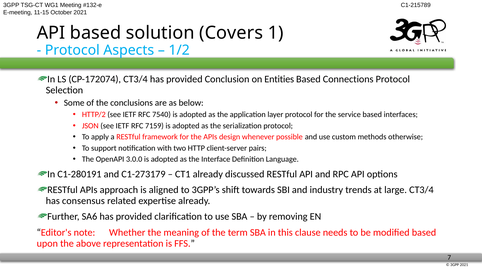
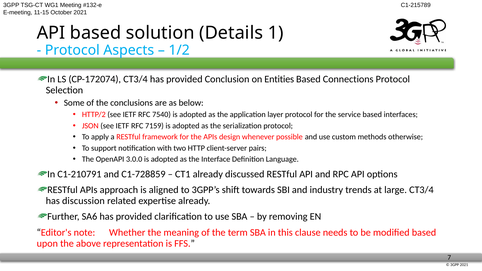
Covers: Covers -> Details
C1-280191: C1-280191 -> C1-210791
C1-273179: C1-273179 -> C1-728859
consensus: consensus -> discussion
